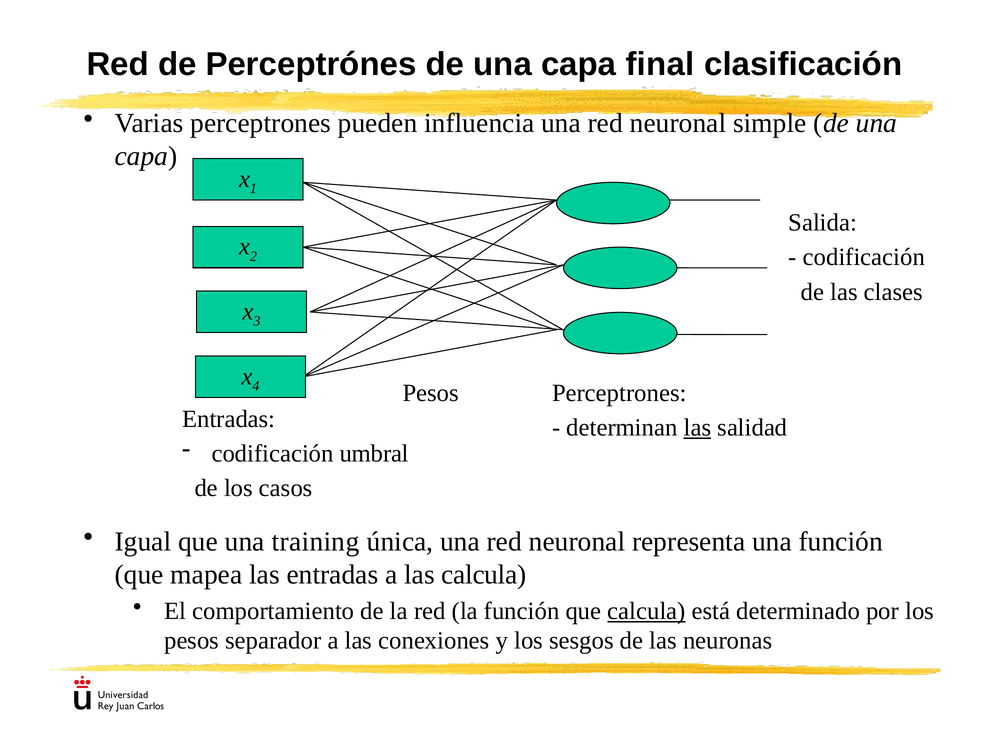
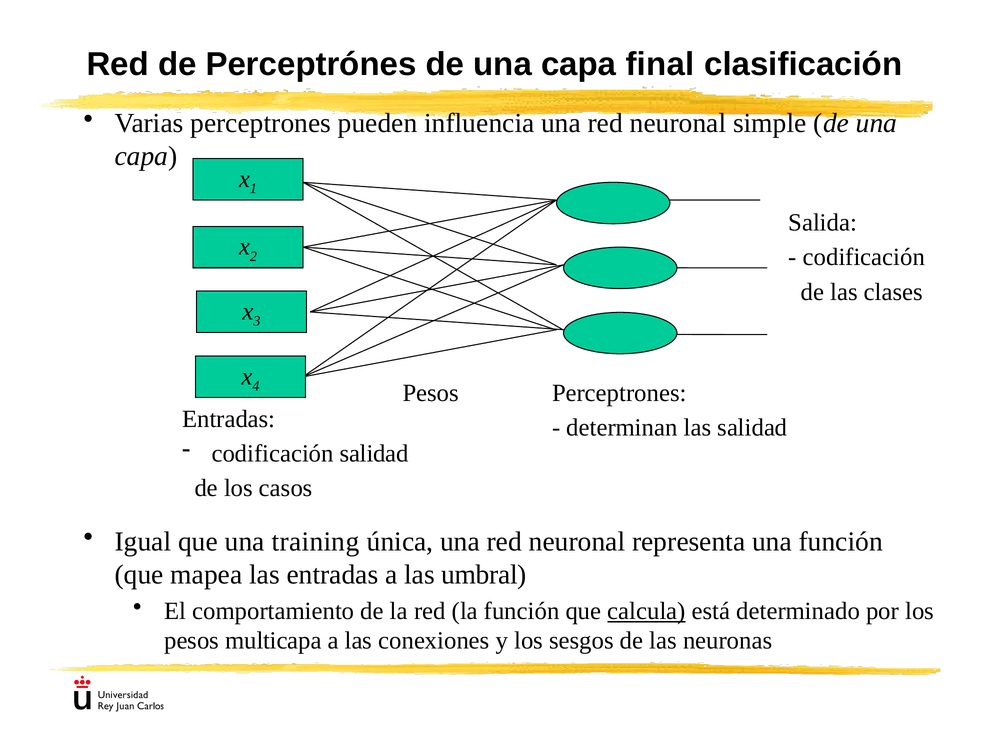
las at (697, 428) underline: present -> none
codificación umbral: umbral -> salidad
las calcula: calcula -> umbral
separador: separador -> multicapa
